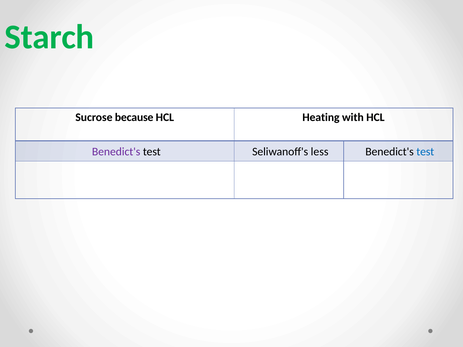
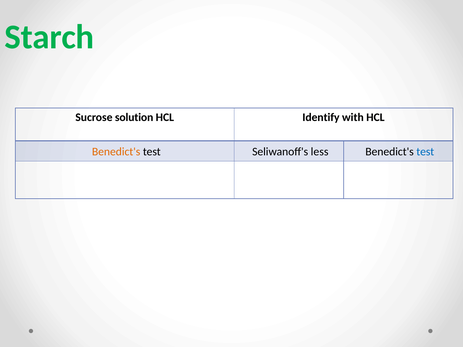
because: because -> solution
Heating: Heating -> Identify
Benedict's at (116, 152) colour: purple -> orange
